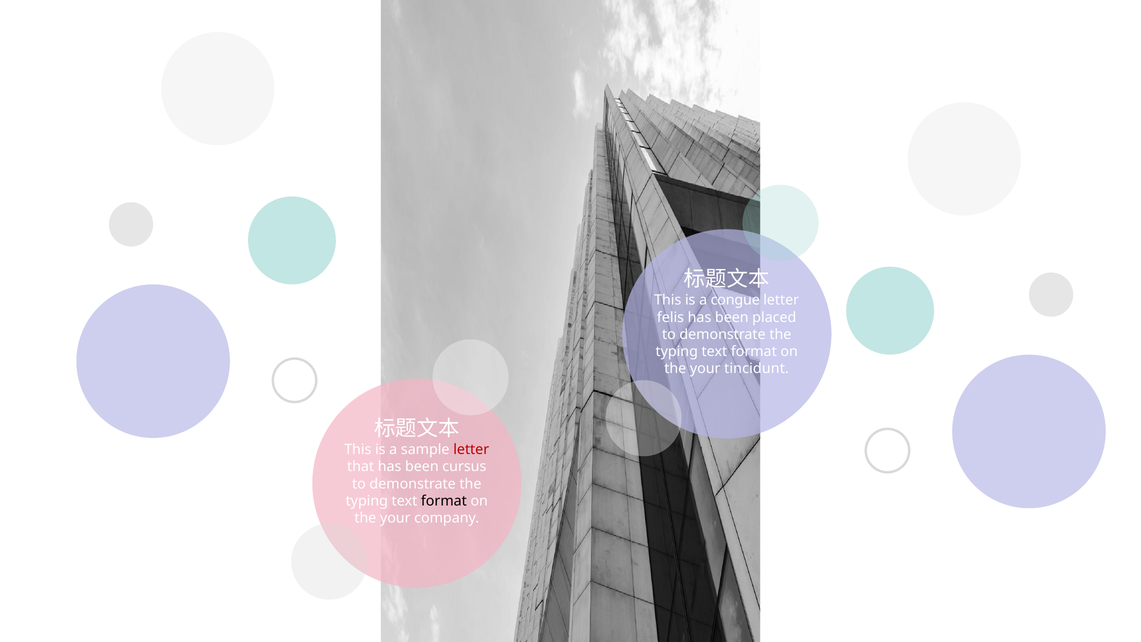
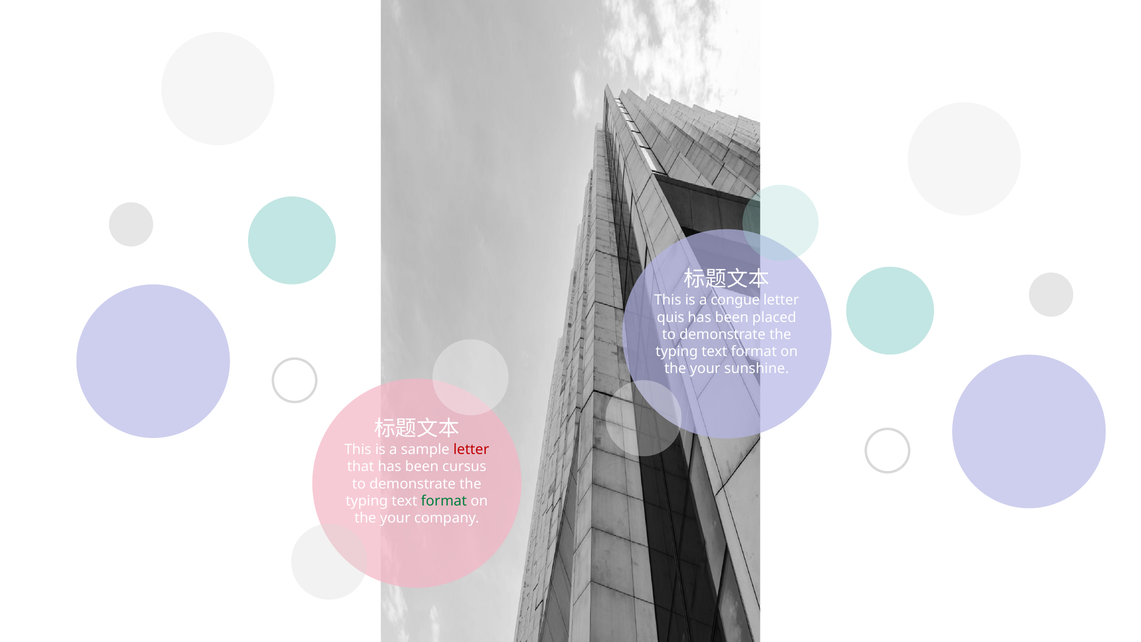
felis: felis -> quis
tincidunt: tincidunt -> sunshine
format at (444, 501) colour: black -> green
